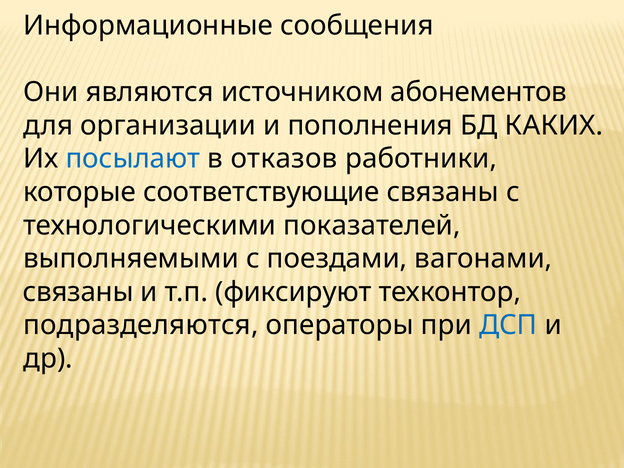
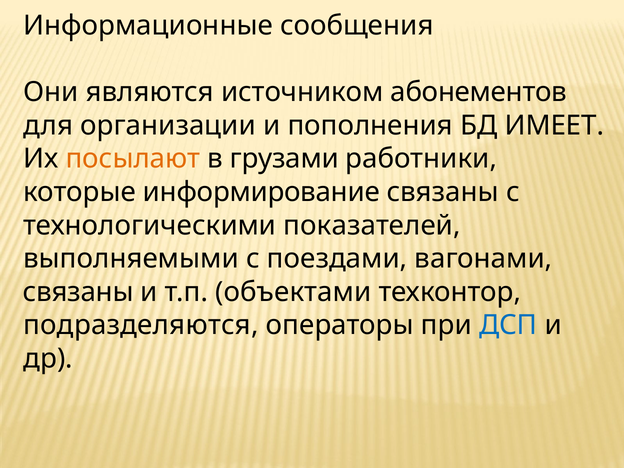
КАКИХ: КАКИХ -> ИМЕЕТ
посылают colour: blue -> orange
отказов: отказов -> грузами
соответствующие: соответствующие -> информирование
фиксируют: фиксируют -> объектами
